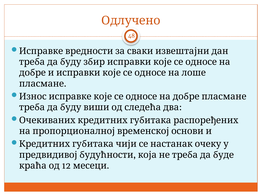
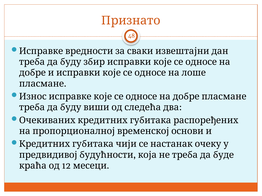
Одлучено: Одлучено -> Признато
